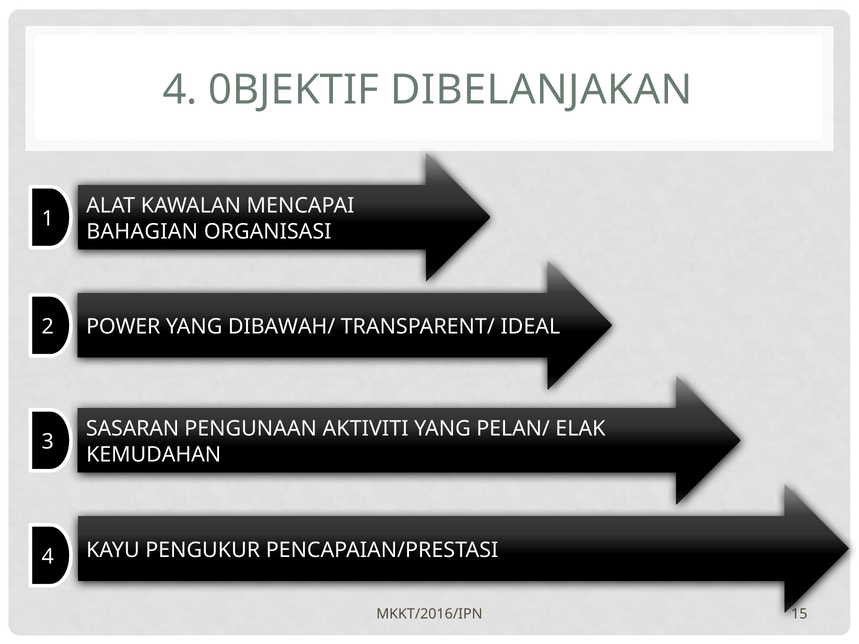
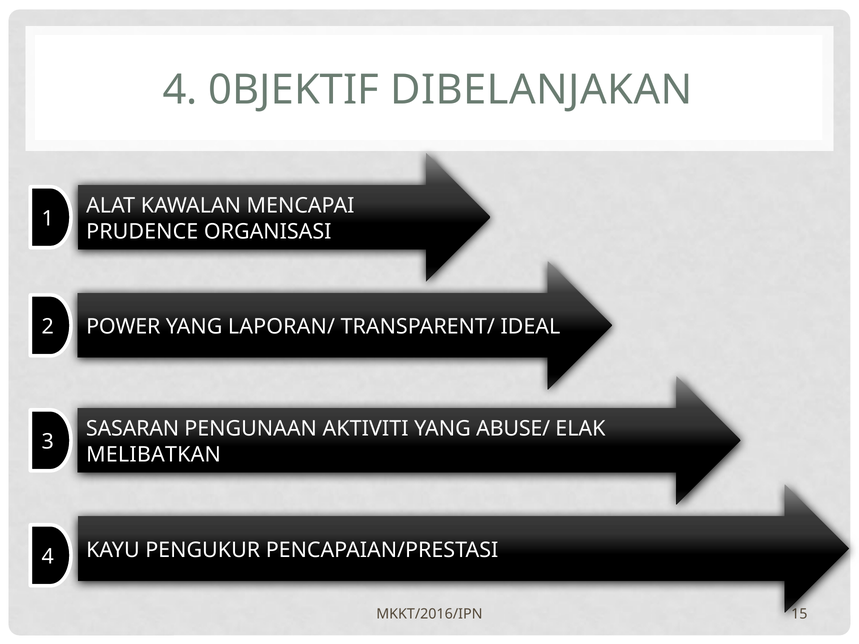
BAHAGIAN: BAHAGIAN -> PRUDENCE
DIBAWAH/: DIBAWAH/ -> LAPORAN/
PELAN/: PELAN/ -> ABUSE/
KEMUDAHAN: KEMUDAHAN -> MELIBATKAN
